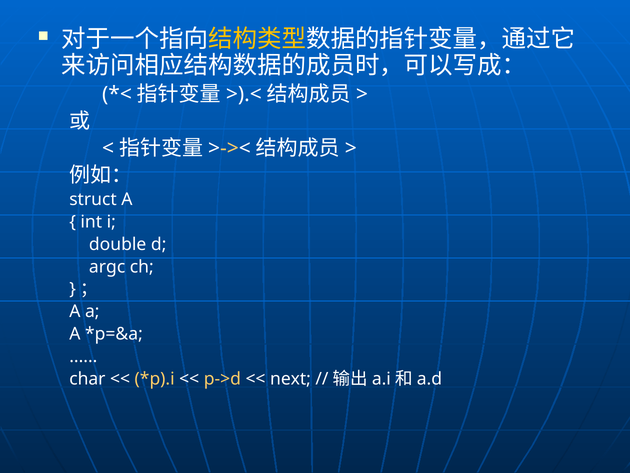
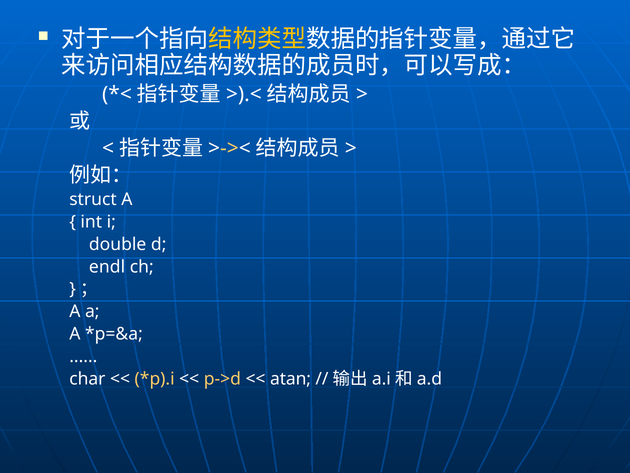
argc: argc -> endl
next: next -> atan
